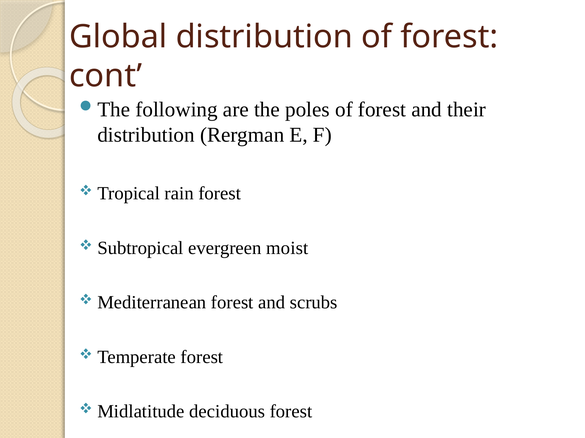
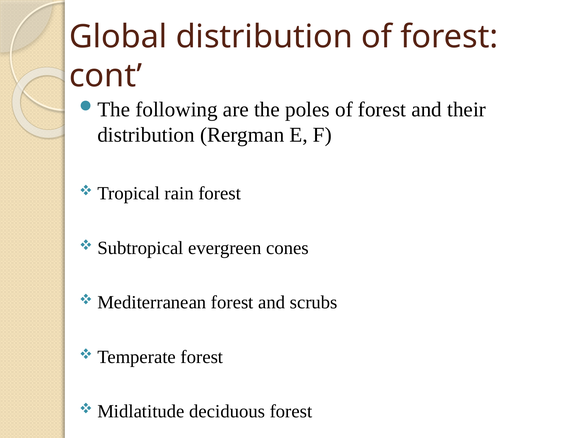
moist: moist -> cones
